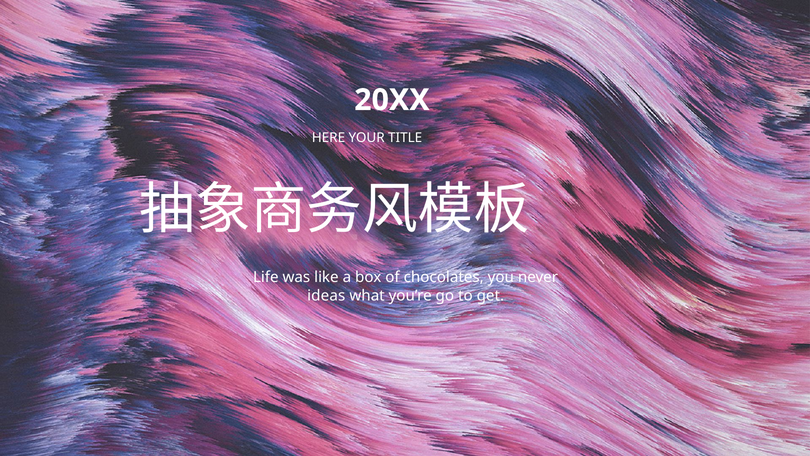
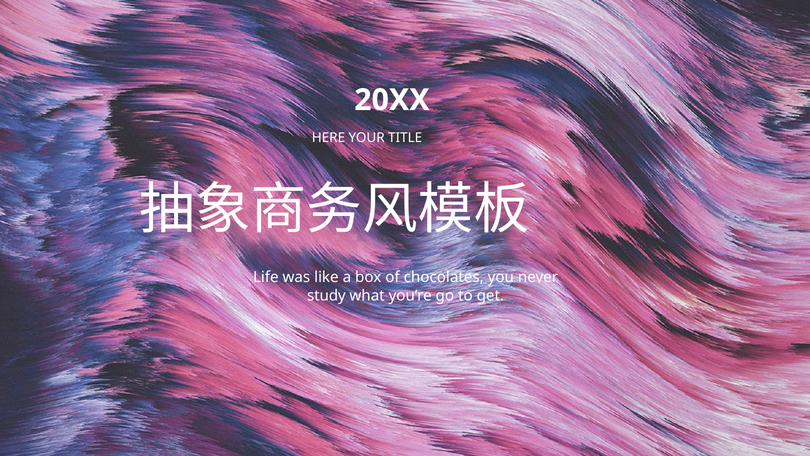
ideas: ideas -> study
